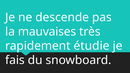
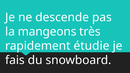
mauvaises: mauvaises -> mangeons
